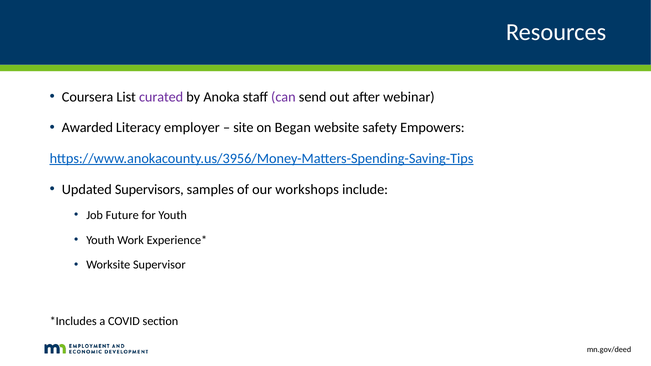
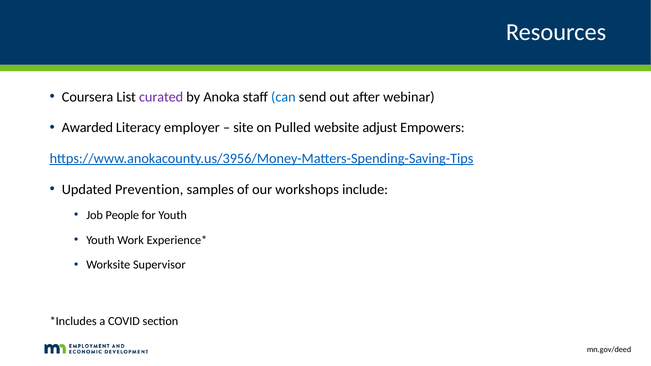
can colour: purple -> blue
Began: Began -> Pulled
safety: safety -> adjust
Supervisors: Supervisors -> Prevention
Future: Future -> People
